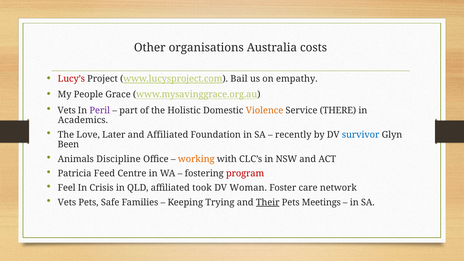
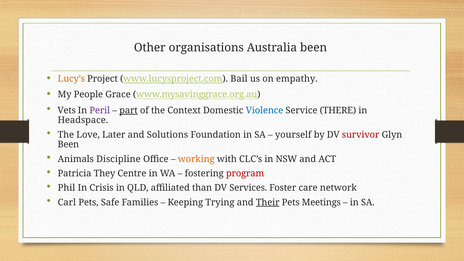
Australia costs: costs -> been
Lucy’s colour: red -> orange
part underline: none -> present
Holistic: Holistic -> Context
Violence colour: orange -> blue
Academics: Academics -> Headspace
and Affiliated: Affiliated -> Solutions
recently: recently -> yourself
survivor colour: blue -> red
Feed: Feed -> They
Feel: Feel -> Phil
took: took -> than
Woman: Woman -> Services
Vets at (67, 202): Vets -> Carl
